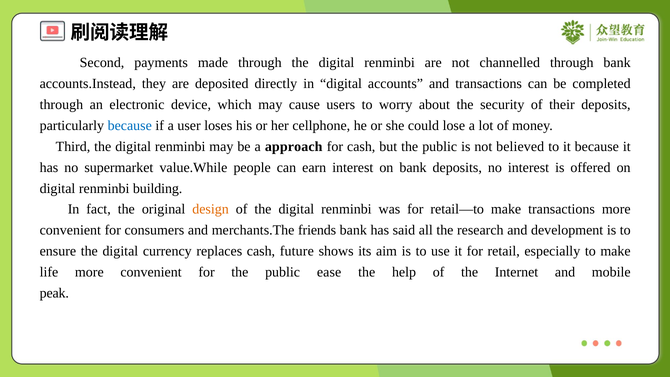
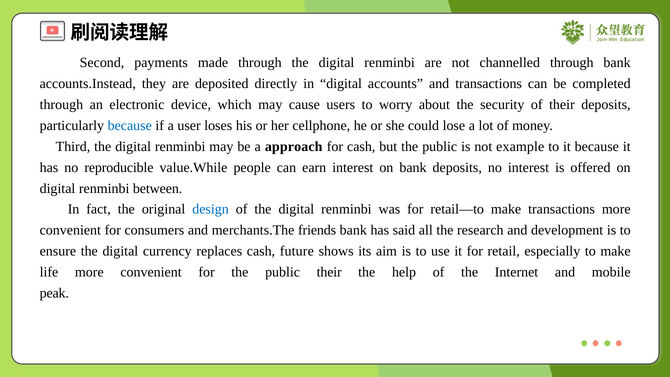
believed: believed -> example
supermarket: supermarket -> reproducible
building: building -> between
design colour: orange -> blue
public ease: ease -> their
